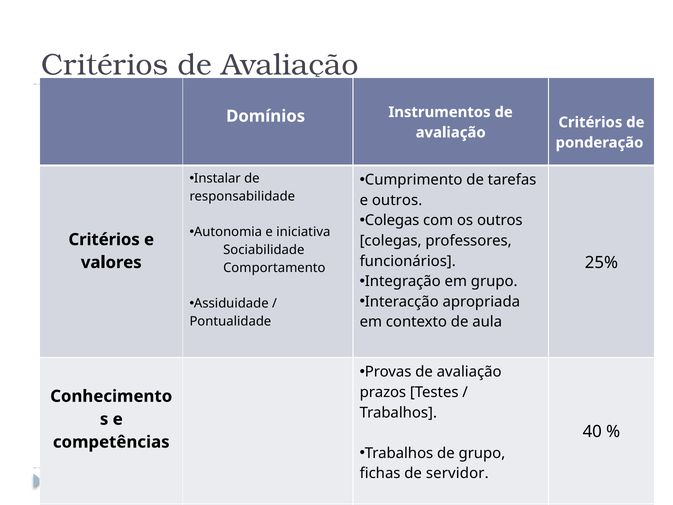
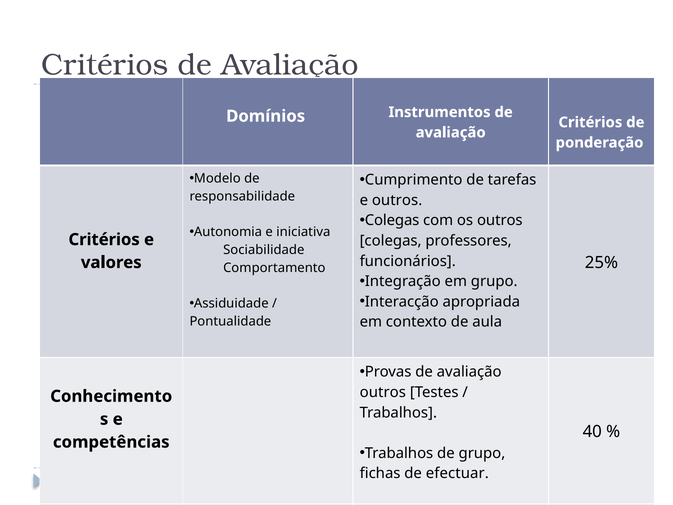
Instalar: Instalar -> Modelo
prazos at (383, 392): prazos -> outros
servidor: servidor -> efectuar
